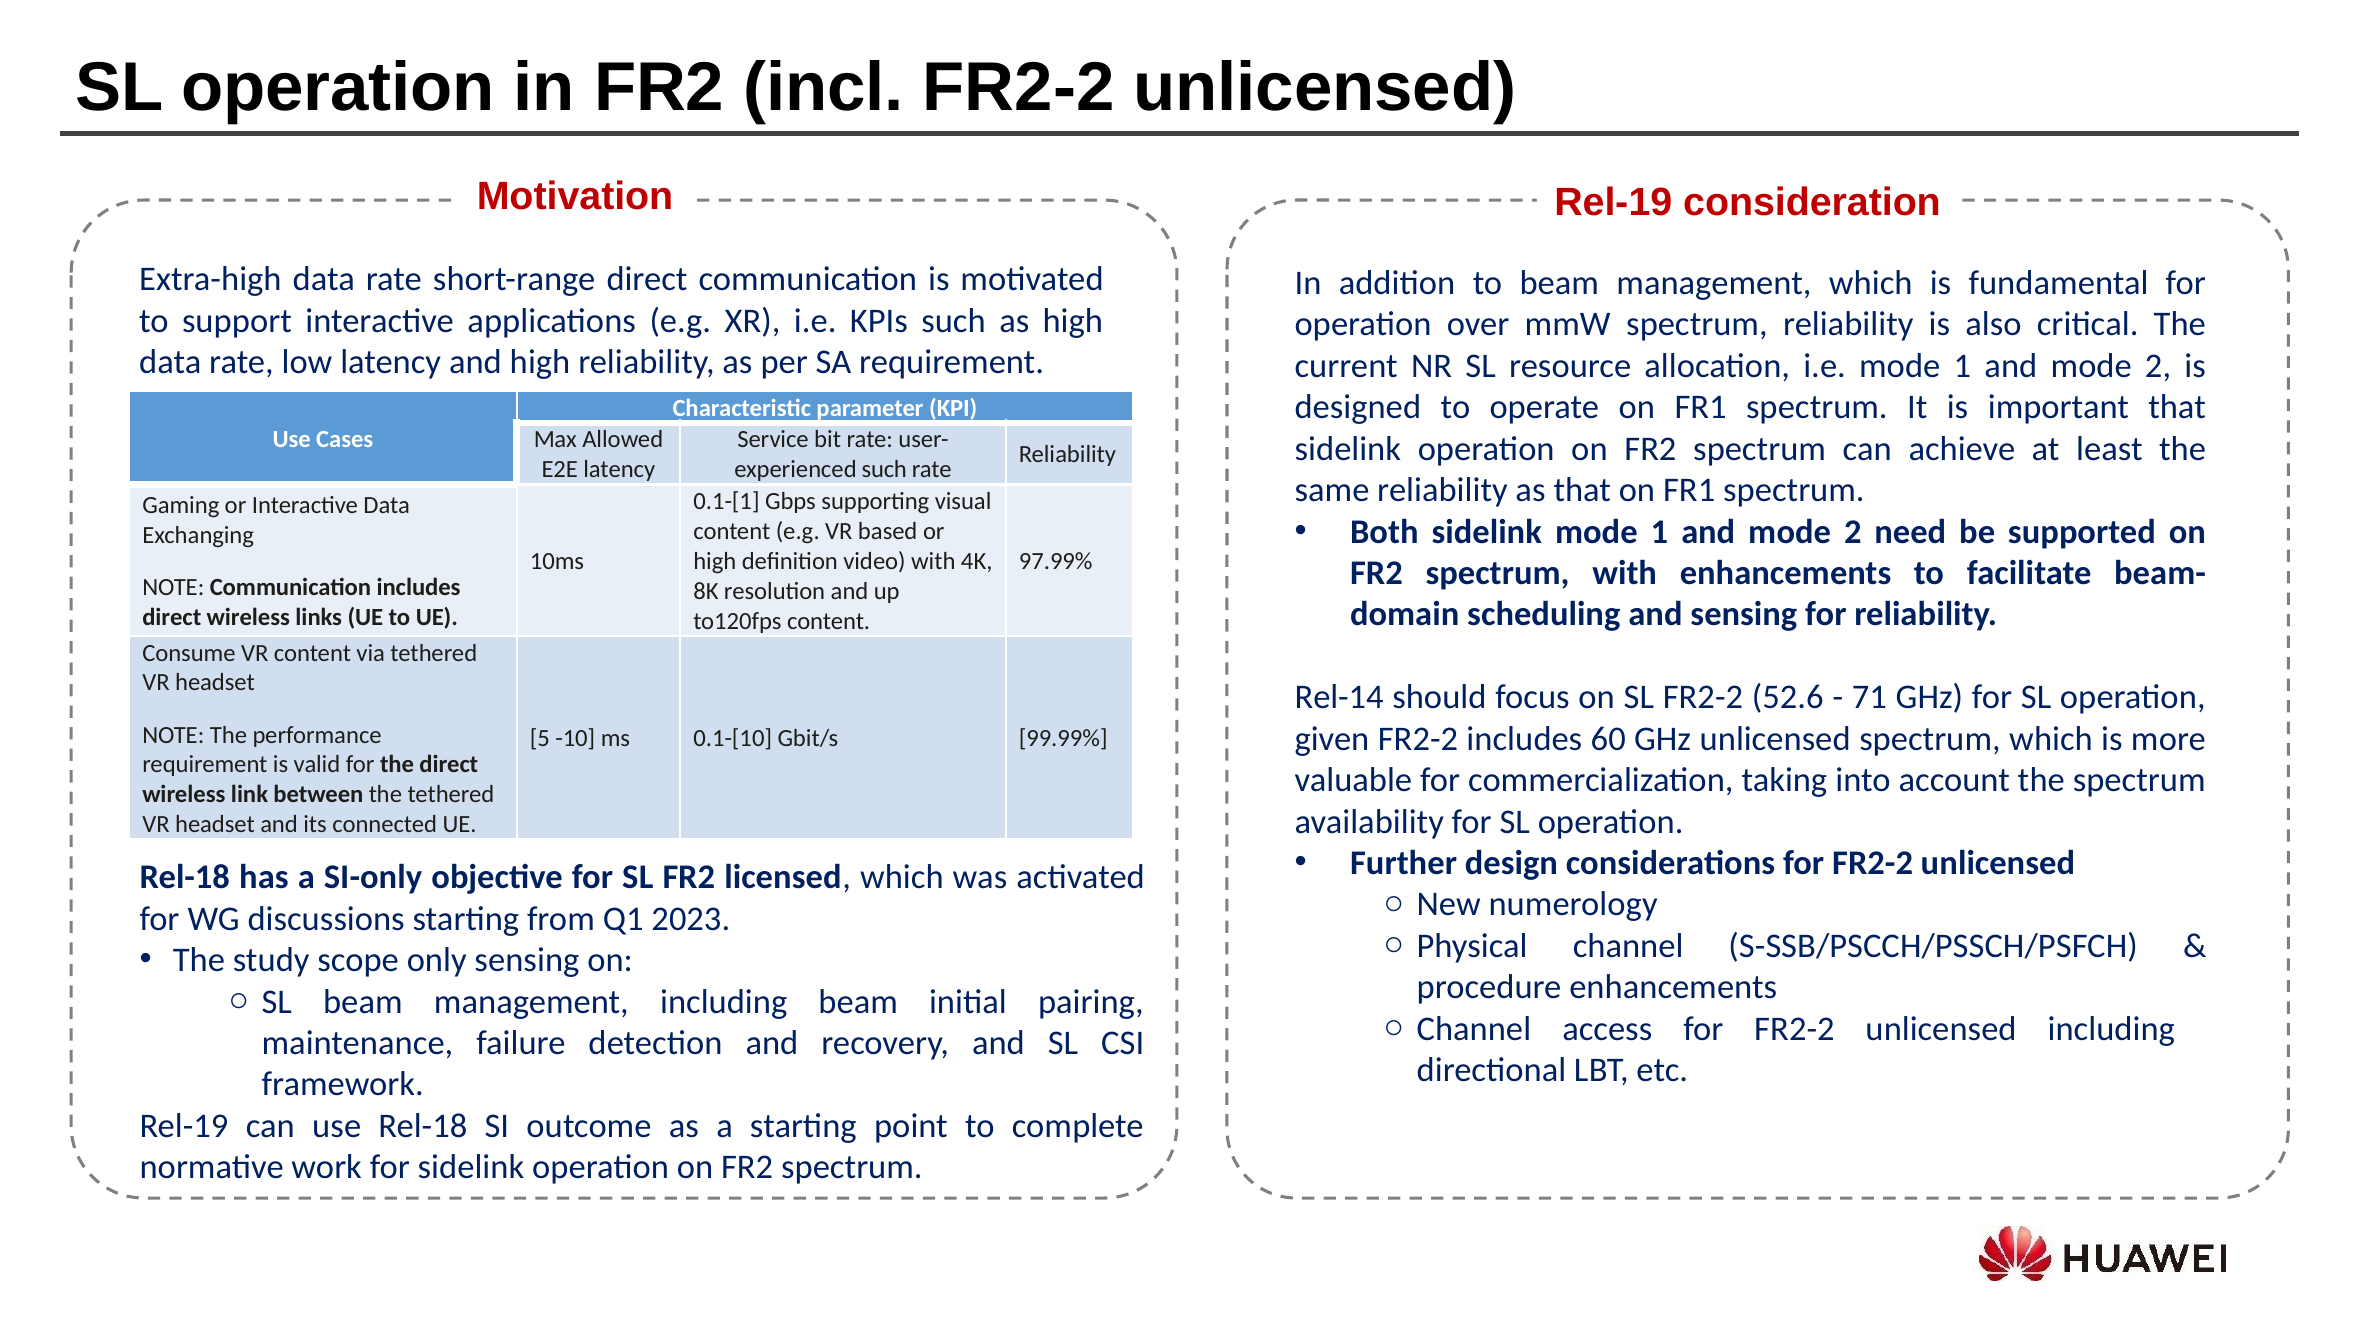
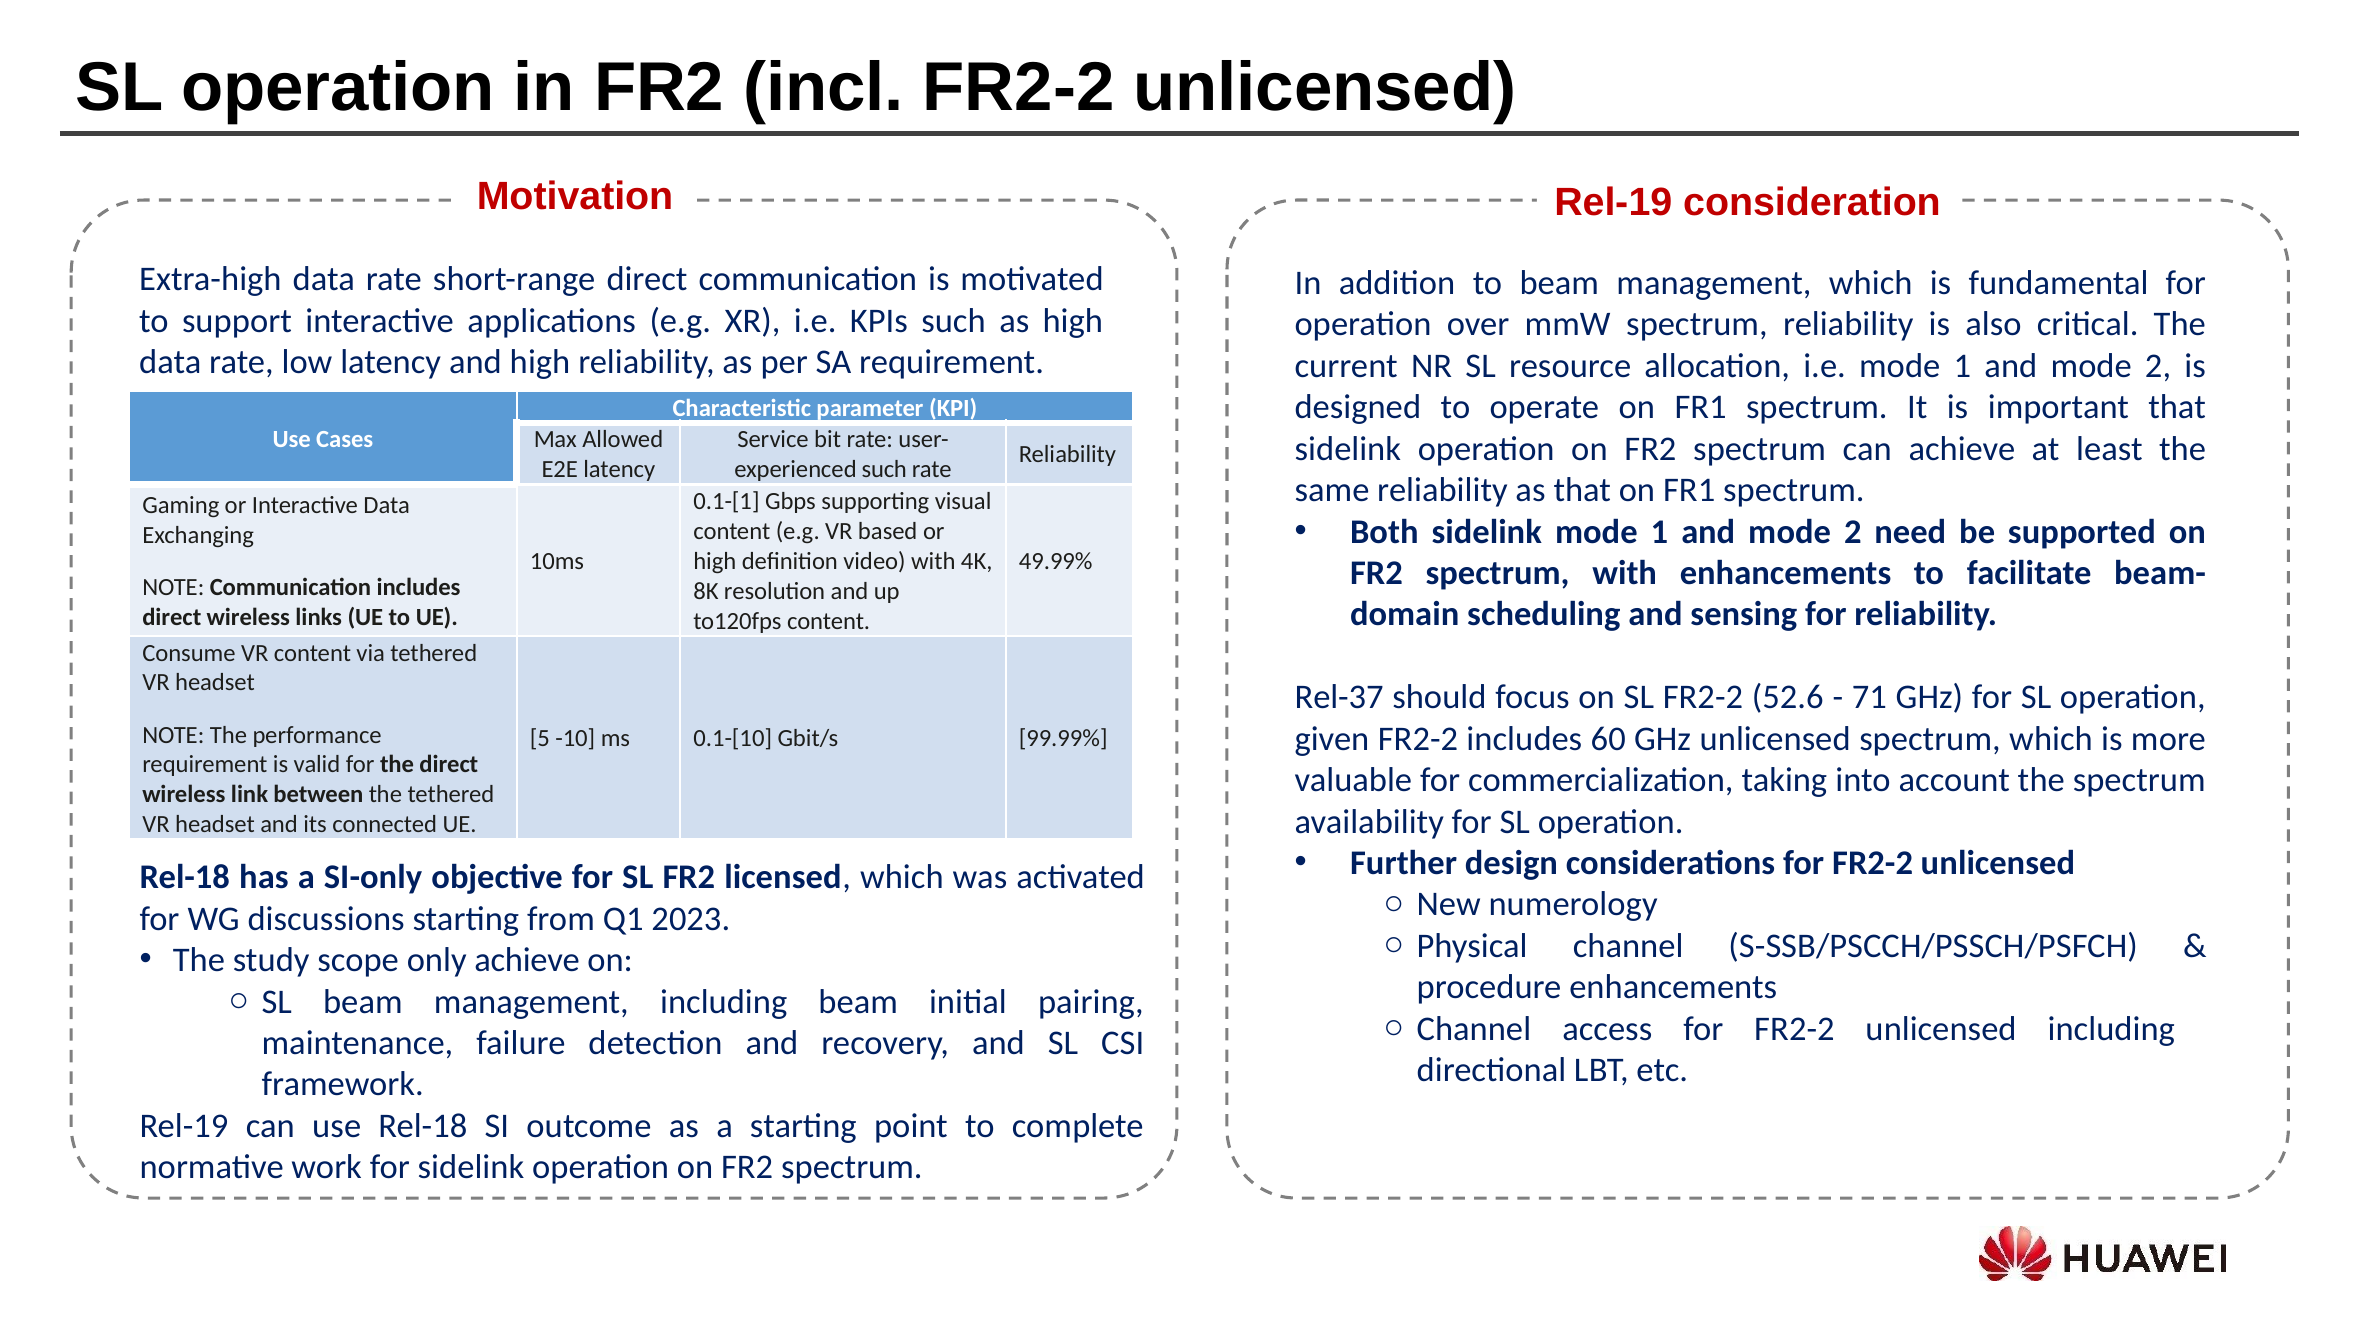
97.99%: 97.99% -> 49.99%
Rel-14: Rel-14 -> Rel-37
only sensing: sensing -> achieve
